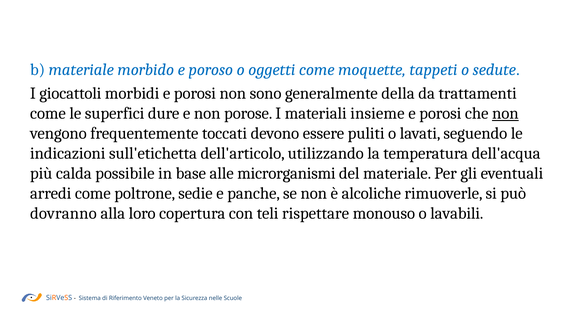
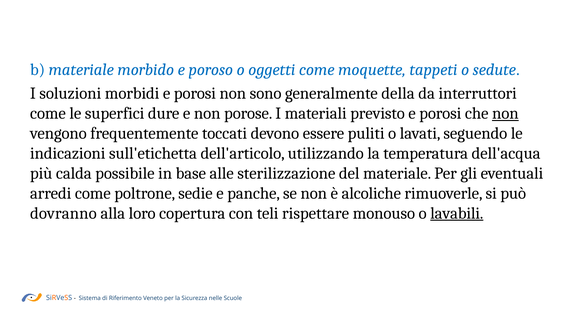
giocattoli: giocattoli -> soluzioni
trattamenti: trattamenti -> interruttori
insieme: insieme -> previsto
microrganismi: microrganismi -> sterilizzazione
lavabili underline: none -> present
